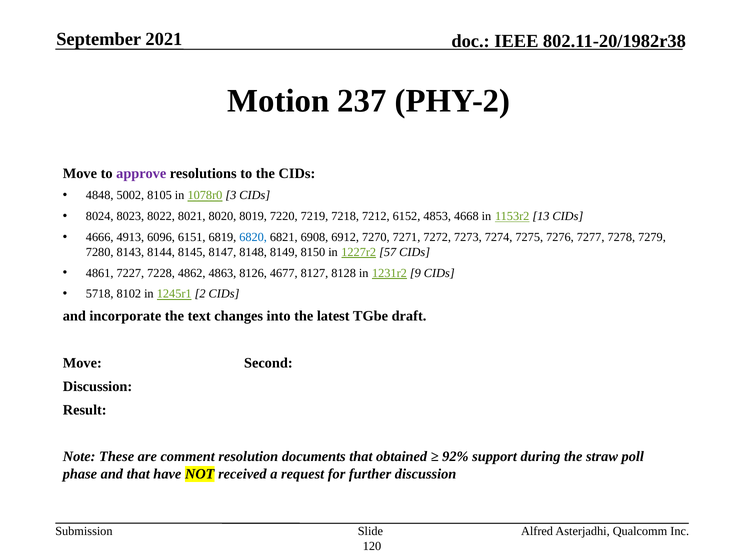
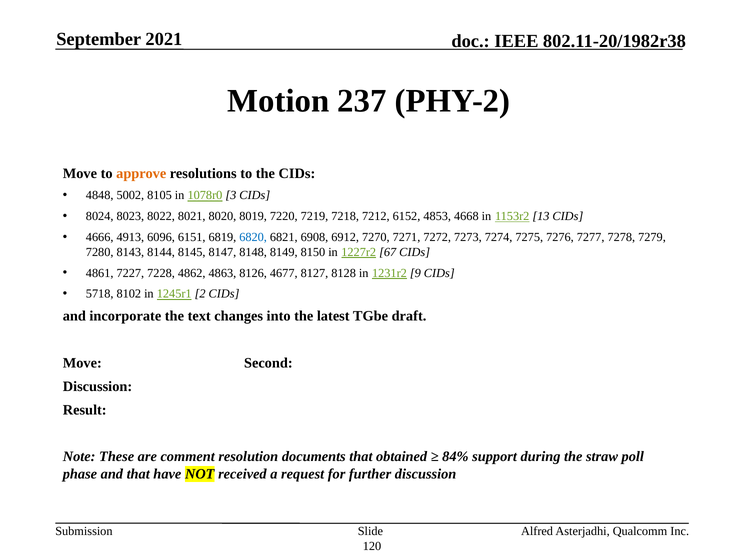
approve colour: purple -> orange
57: 57 -> 67
92%: 92% -> 84%
